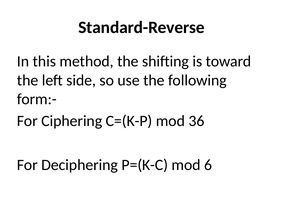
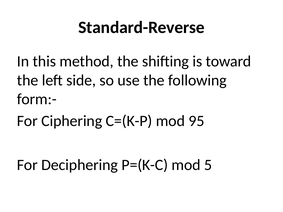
36: 36 -> 95
6: 6 -> 5
